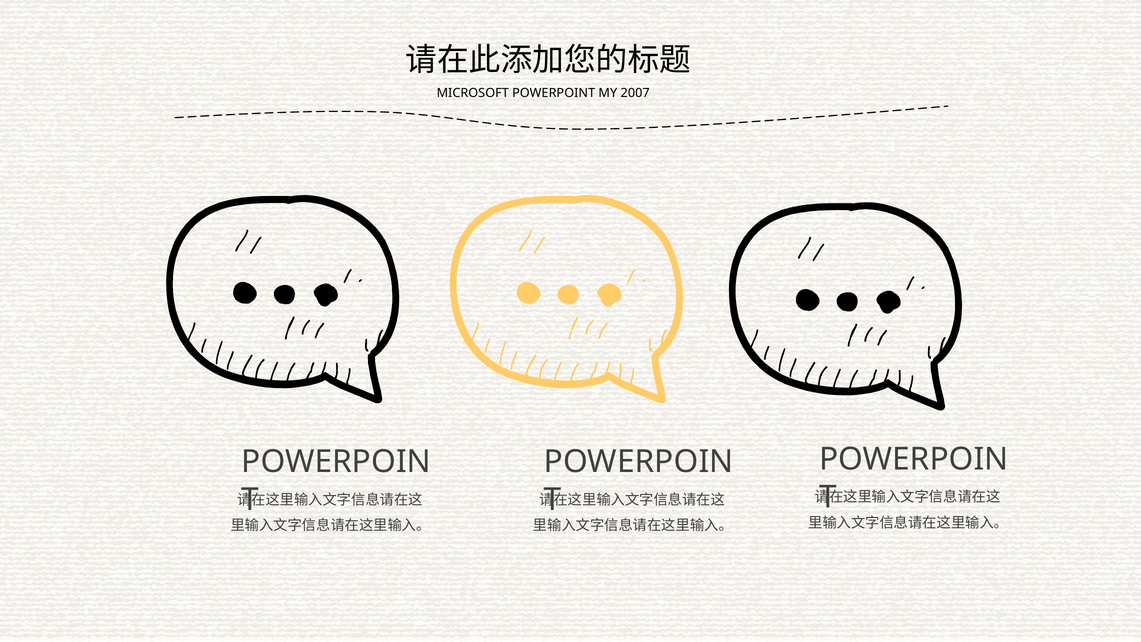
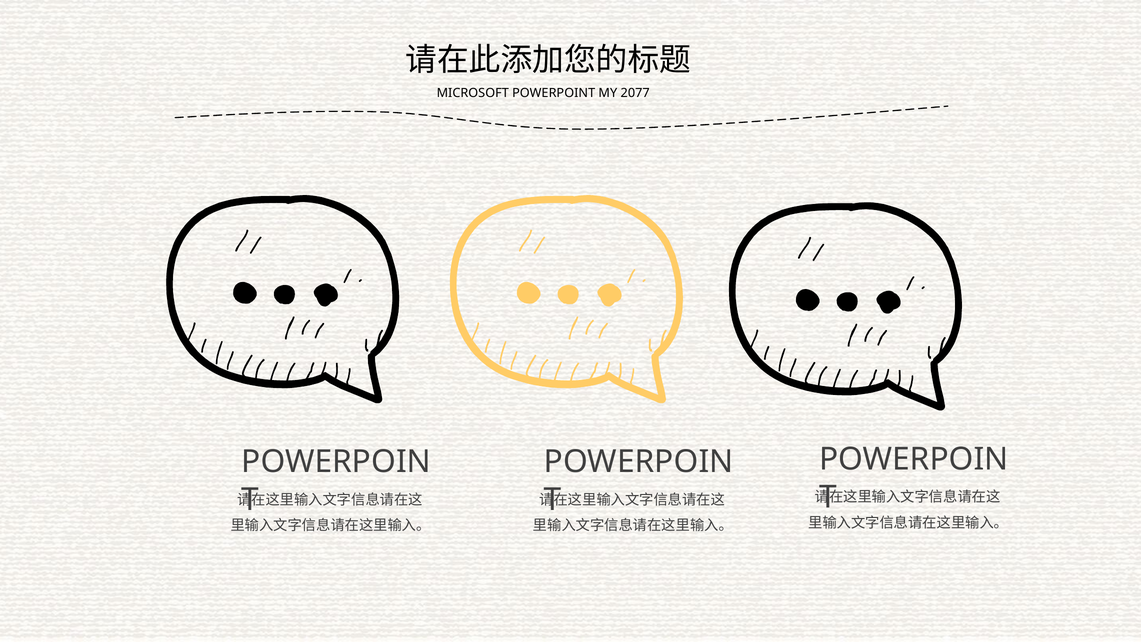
2007: 2007 -> 2077
